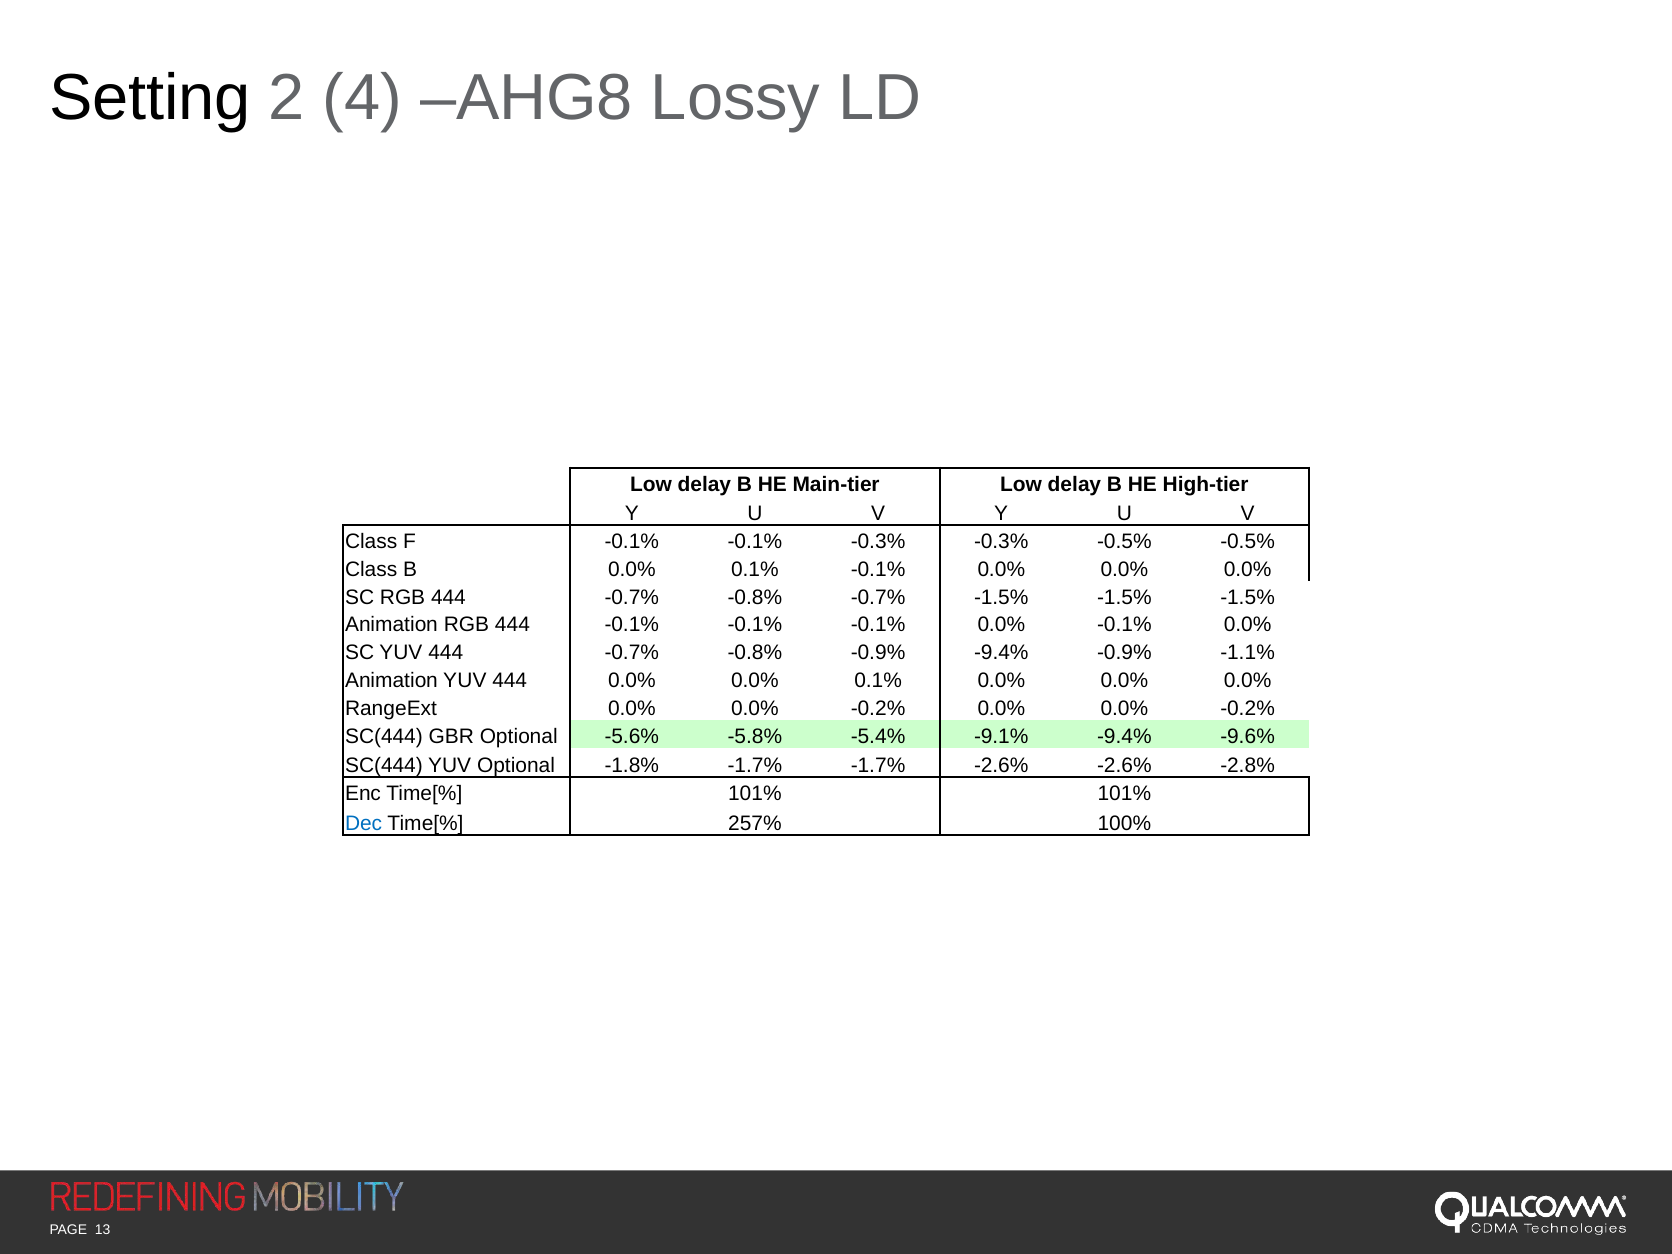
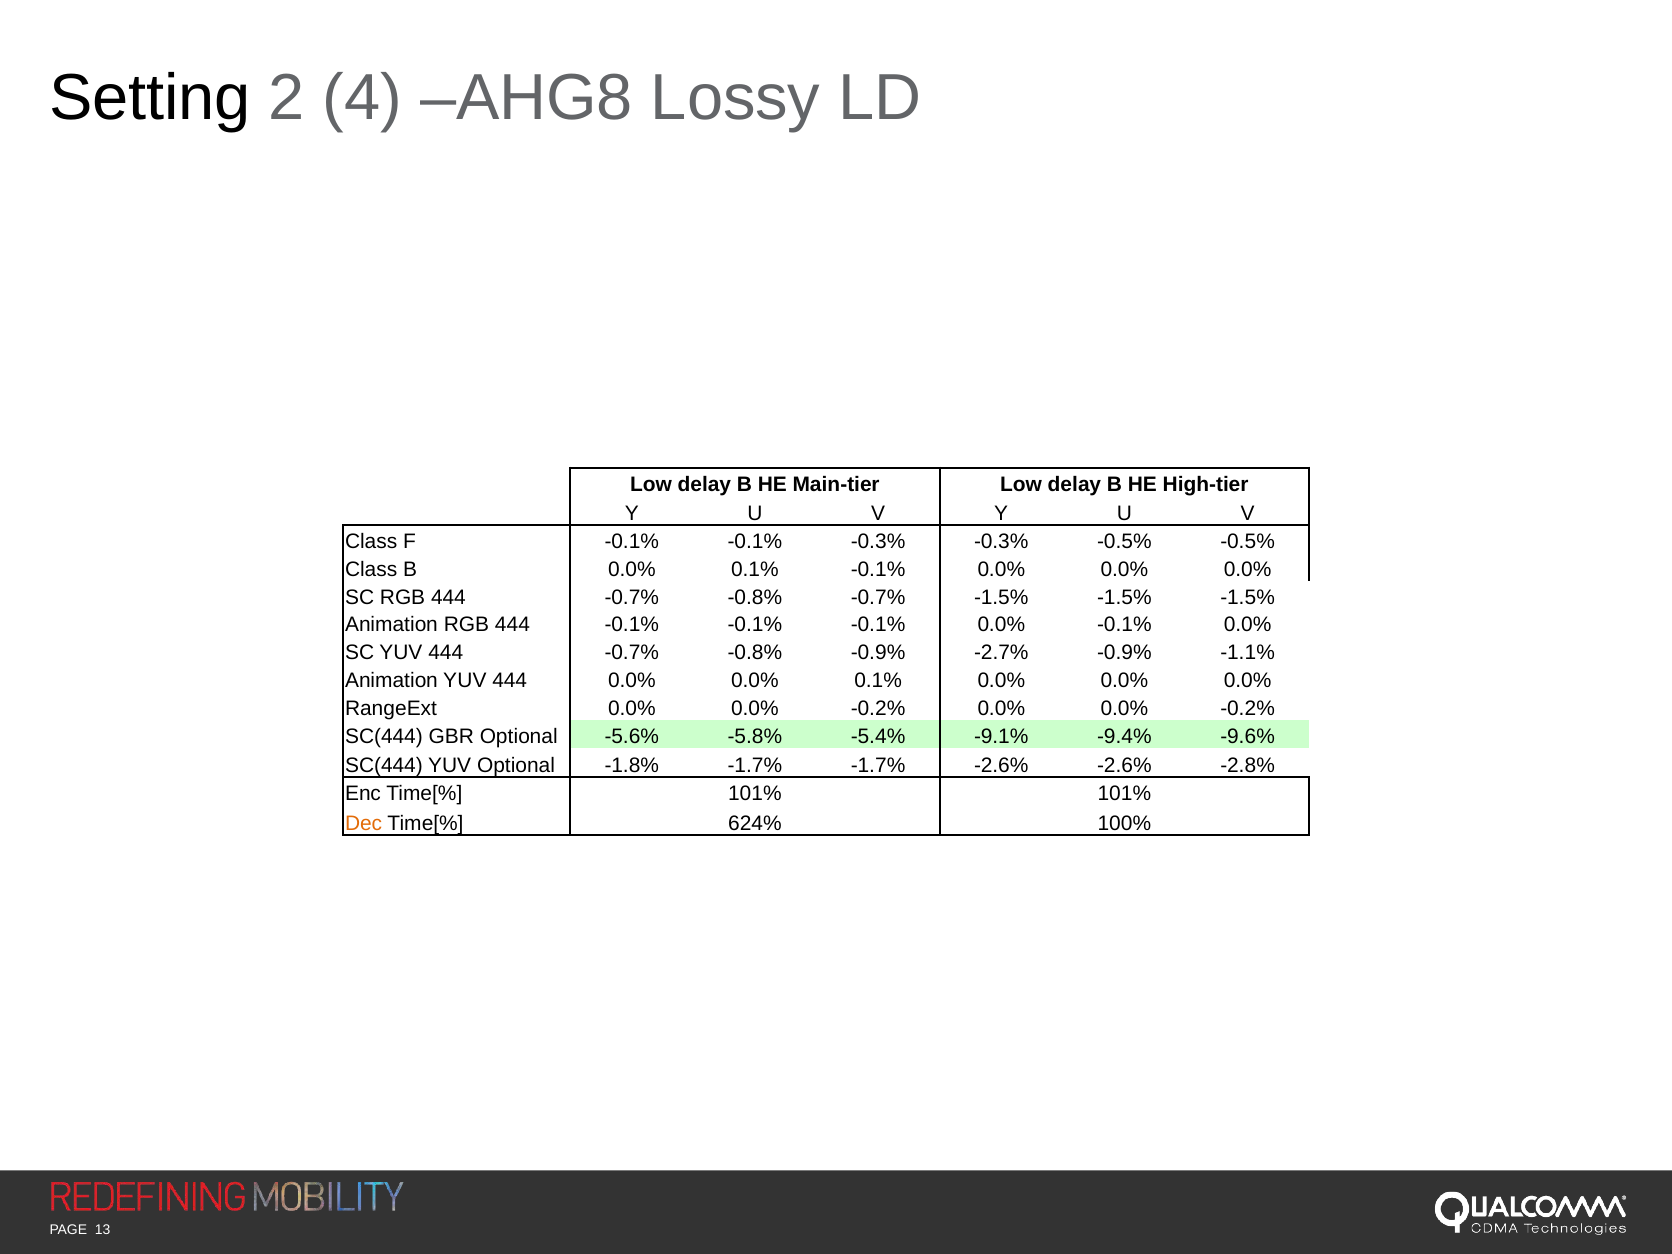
-0.9% -9.4%: -9.4% -> -2.7%
Dec colour: blue -> orange
257%: 257% -> 624%
